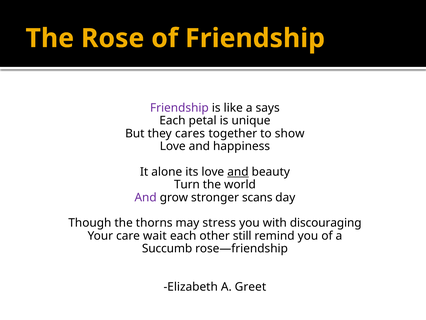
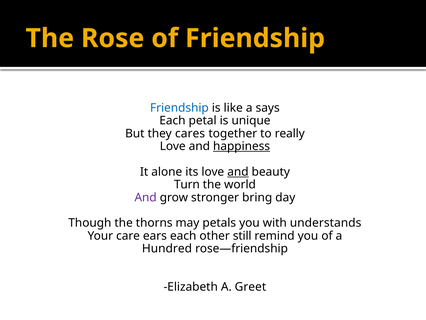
Friendship at (179, 108) colour: purple -> blue
show: show -> really
happiness underline: none -> present
scans: scans -> bring
stress: stress -> petals
discouraging: discouraging -> understands
wait: wait -> ears
Succumb: Succumb -> Hundred
